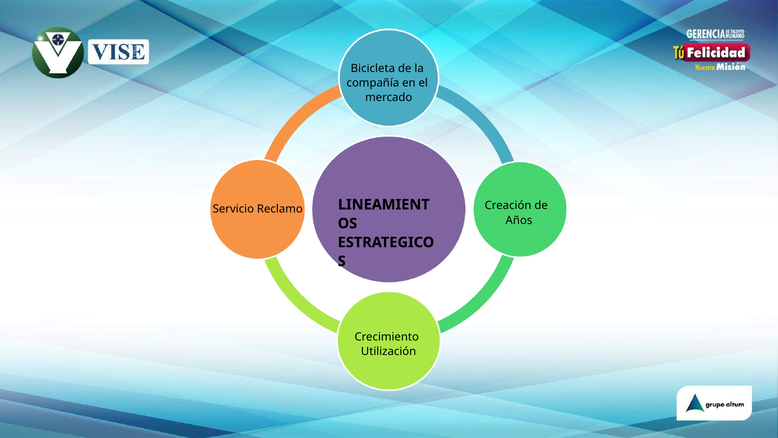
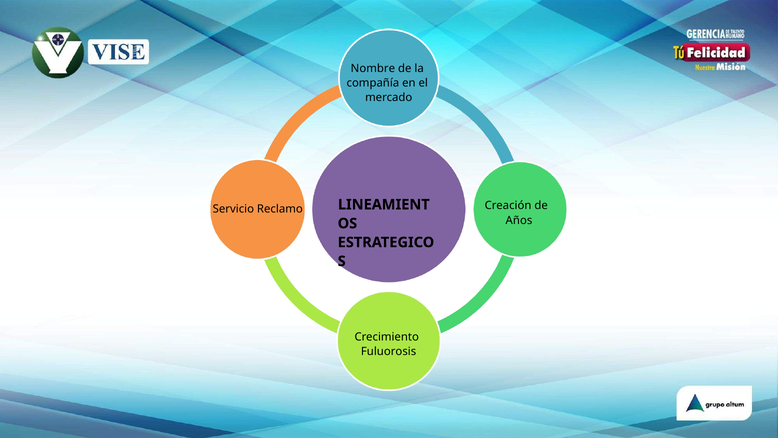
Bicicleta: Bicicleta -> Nombre
Utilización: Utilización -> Fuluorosis
